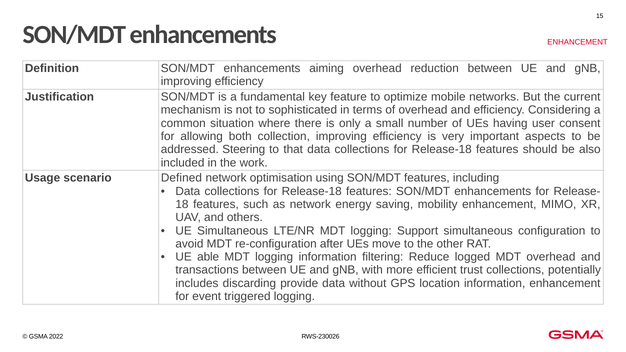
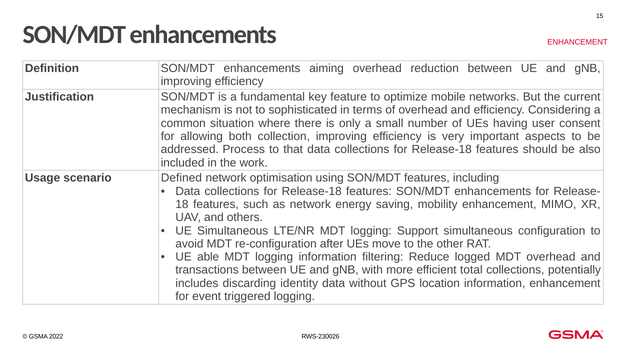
Steering: Steering -> Process
trust: trust -> total
provide: provide -> identity
